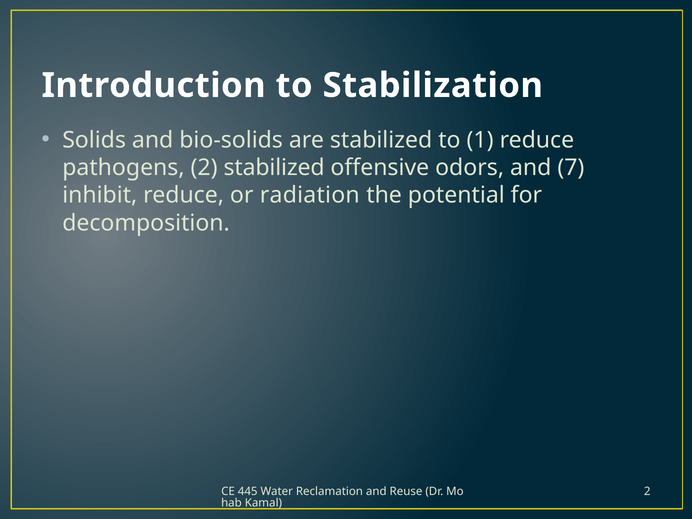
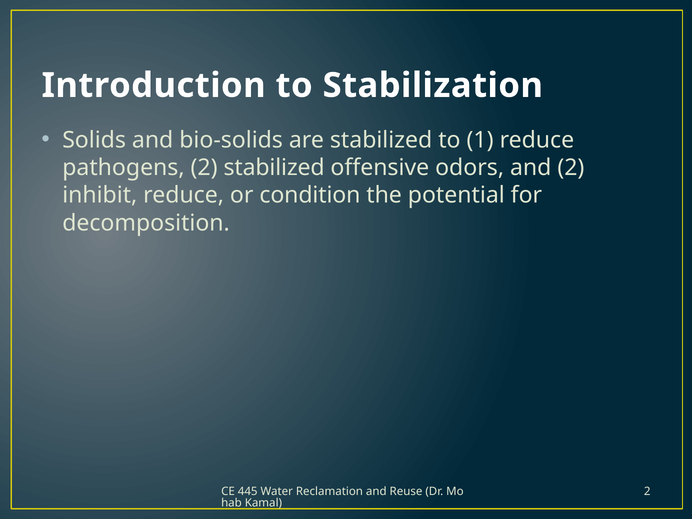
and 7: 7 -> 2
radiation: radiation -> condition
